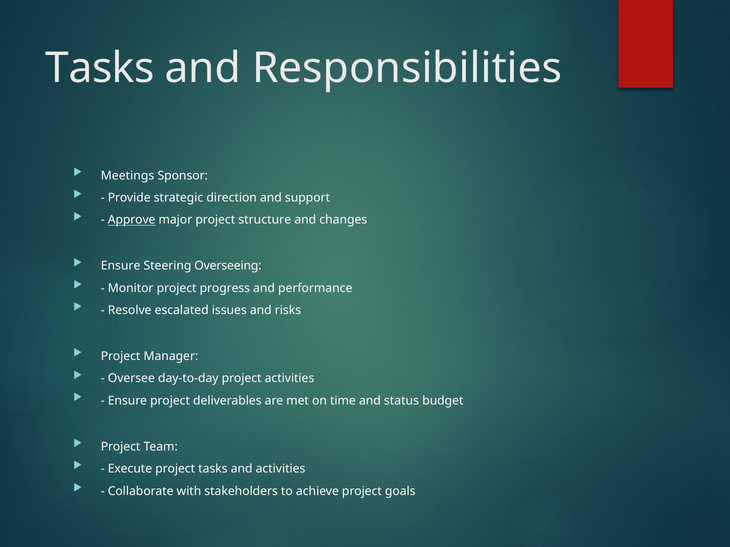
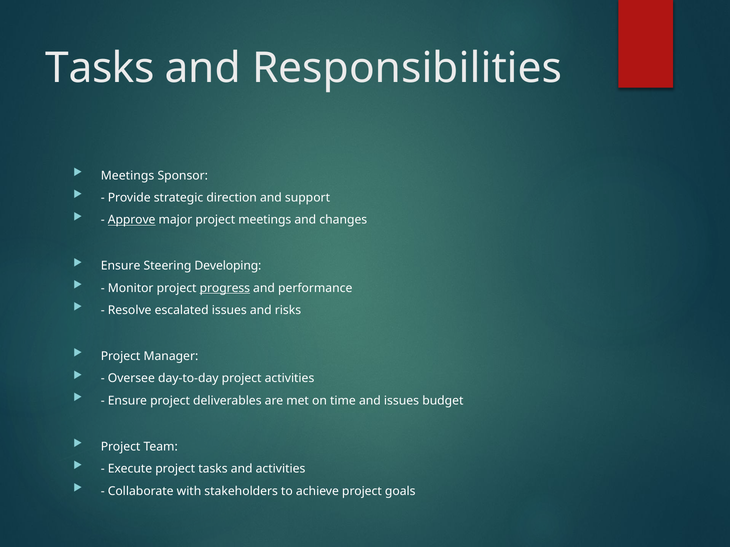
project structure: structure -> meetings
Overseeing: Overseeing -> Developing
progress underline: none -> present
and status: status -> issues
